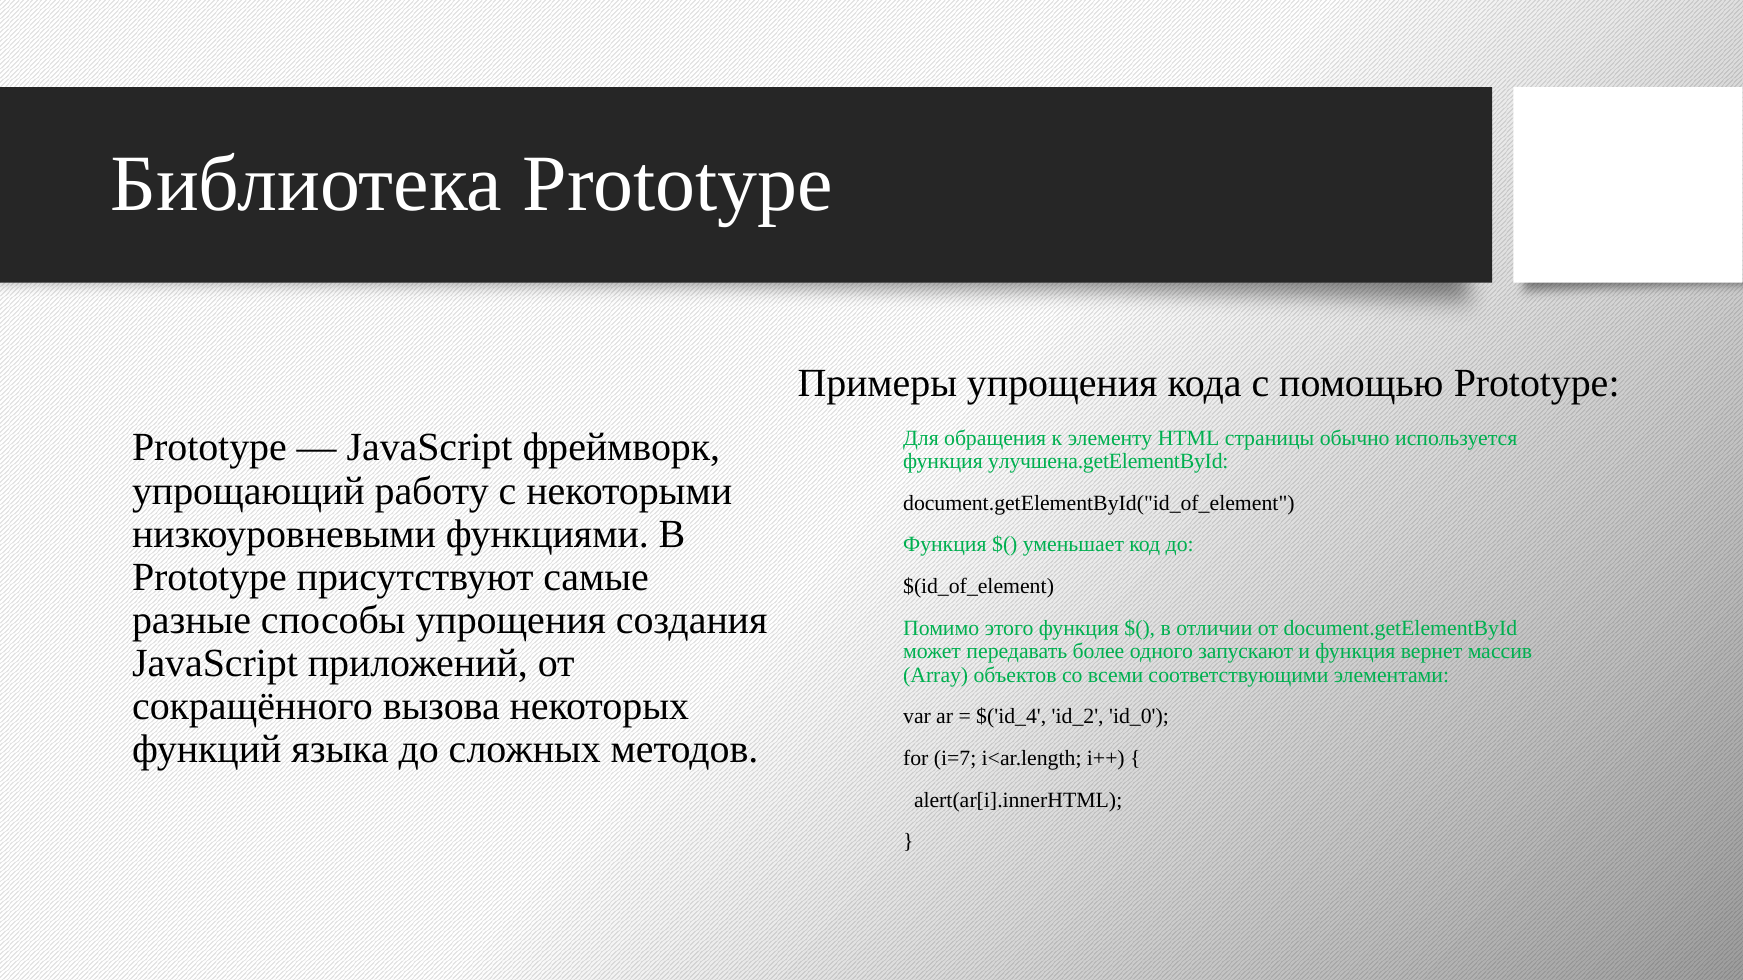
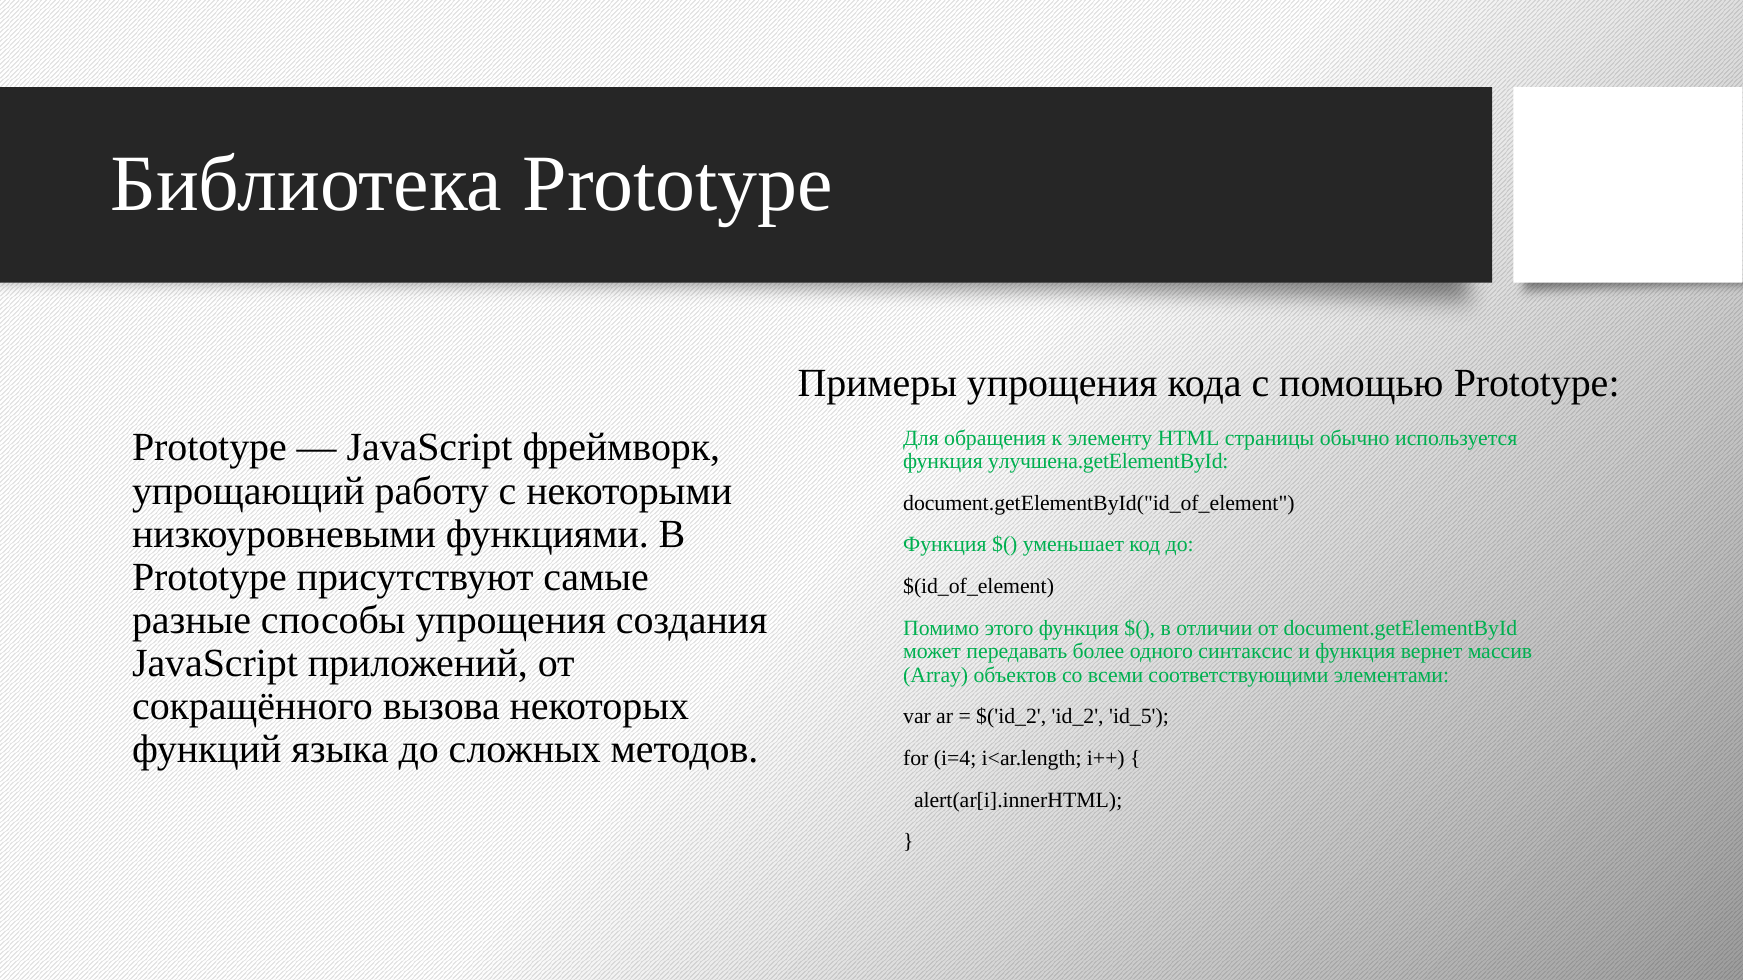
запускают: запускают -> синтаксис
$('id_4: $('id_4 -> $('id_2
id_0: id_0 -> id_5
i=7: i=7 -> i=4
